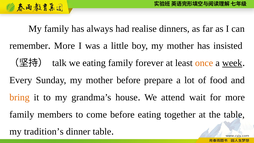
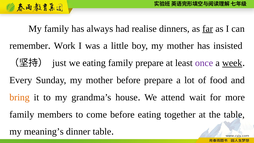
far underline: none -> present
More at (64, 46): More -> Work
talk: talk -> just
family forever: forever -> prepare
once colour: orange -> purple
tradition’s: tradition’s -> meaning’s
